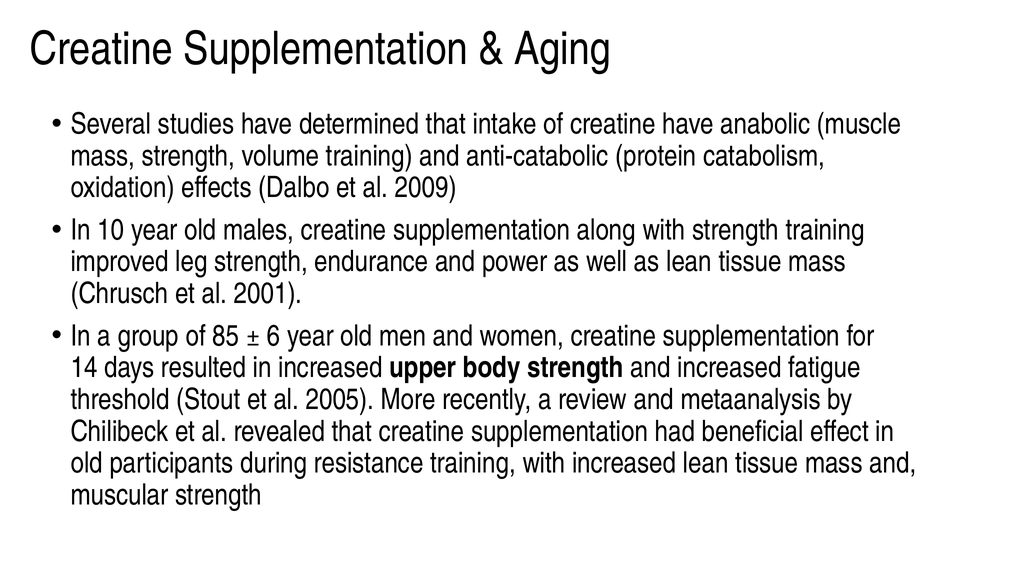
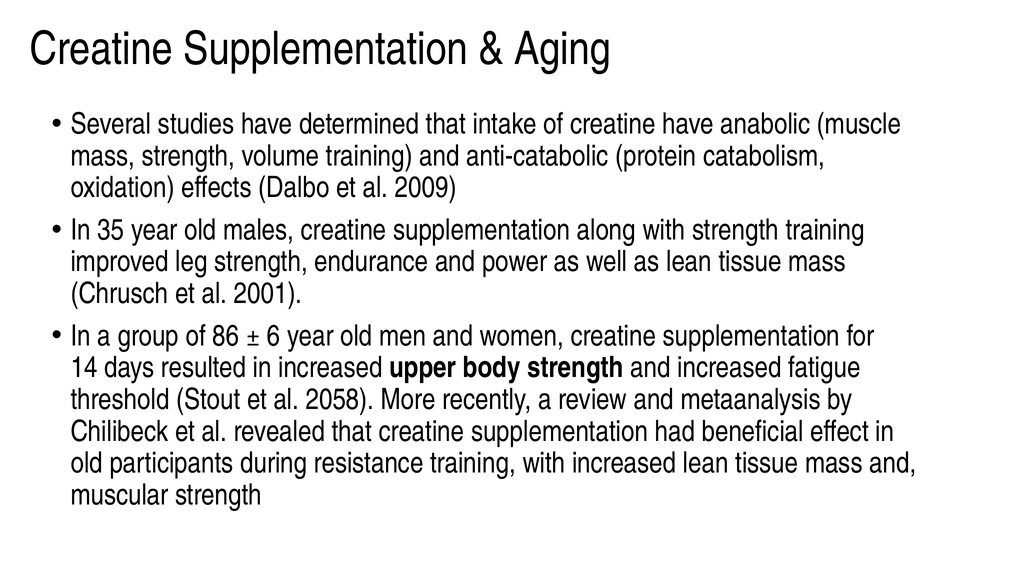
10: 10 -> 35
85: 85 -> 86
2005: 2005 -> 2058
